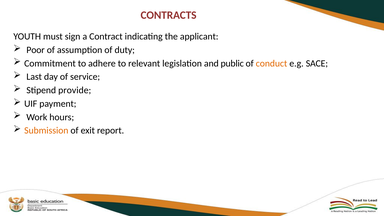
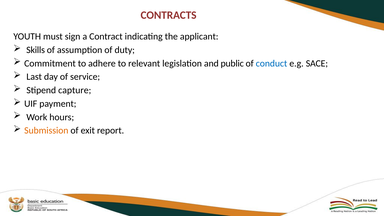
Poor: Poor -> Skills
conduct colour: orange -> blue
provide: provide -> capture
